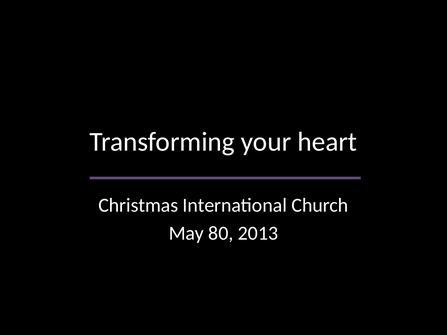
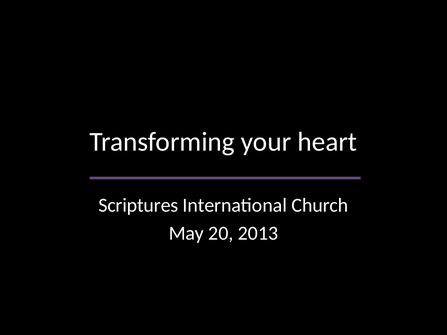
Christmas: Christmas -> Scriptures
80: 80 -> 20
